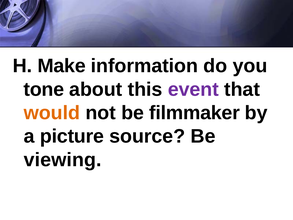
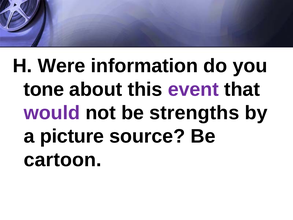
Make: Make -> Were
would colour: orange -> purple
filmmaker: filmmaker -> strengths
viewing: viewing -> cartoon
